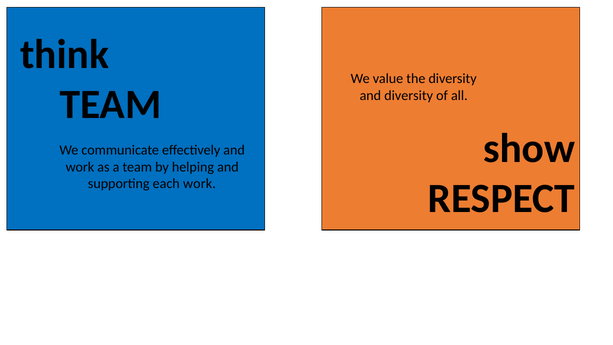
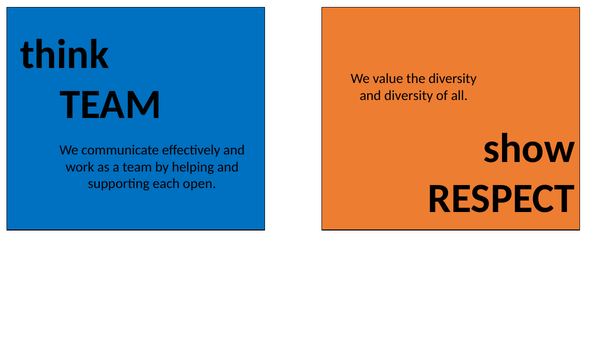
each work: work -> open
